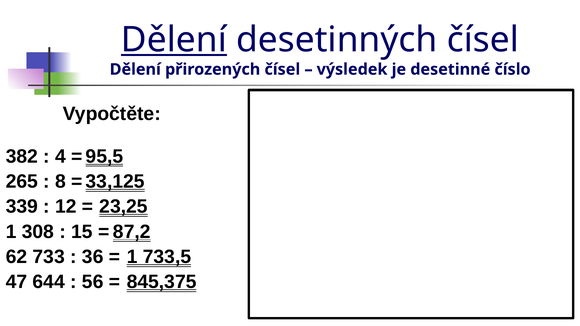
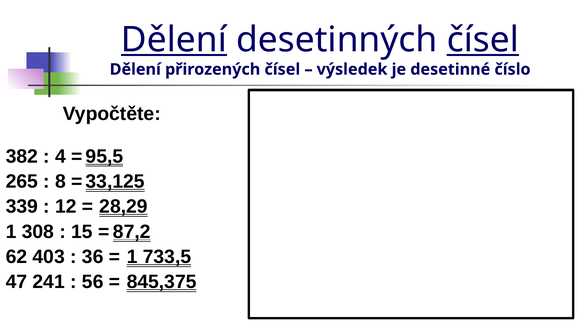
čísel at (483, 40) underline: none -> present
23,25: 23,25 -> 28,29
733: 733 -> 403
644: 644 -> 241
